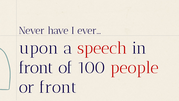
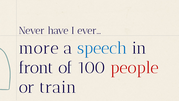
upon: upon -> more
speech colour: red -> blue
or front: front -> train
